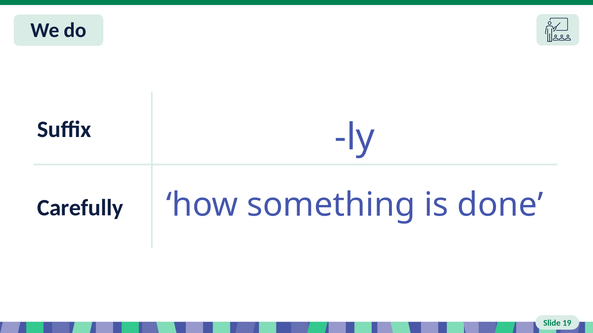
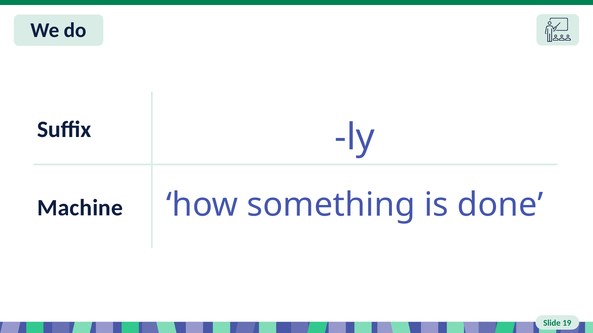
Carefully: Carefully -> Machine
